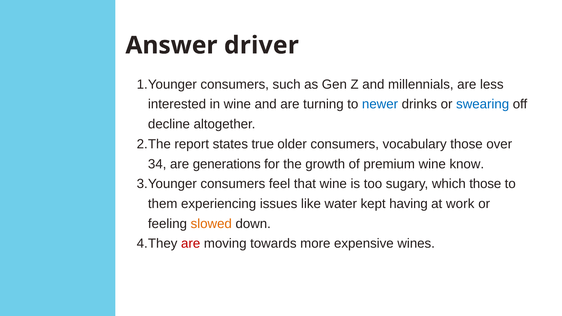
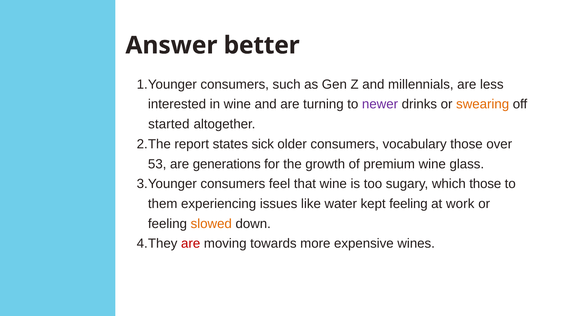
driver: driver -> better
newer colour: blue -> purple
swearing colour: blue -> orange
decline: decline -> started
true: true -> sick
34: 34 -> 53
know: know -> glass
kept having: having -> feeling
